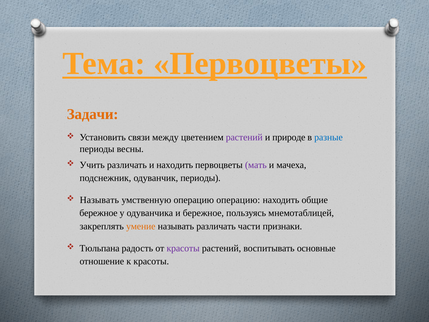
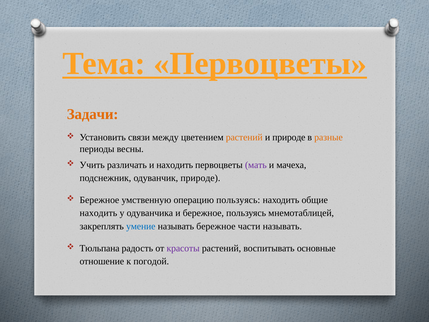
растений at (244, 137) colour: purple -> orange
разные colour: blue -> orange
одуванчик периоды: периоды -> природе
Называть at (99, 200): Называть -> Бережное
операцию операцию: операцию -> пользуясь
бережное at (99, 213): бережное -> находить
умение colour: orange -> blue
называть различать: различать -> бережное
части признаки: признаки -> называть
к красоты: красоты -> погодой
